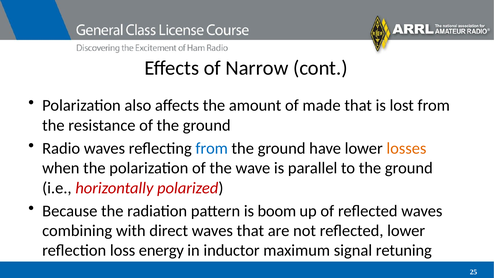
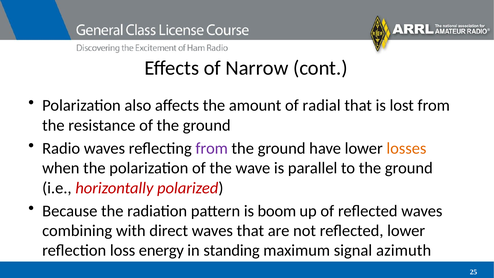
made: made -> radial
from at (212, 148) colour: blue -> purple
inductor: inductor -> standing
retuning: retuning -> azimuth
